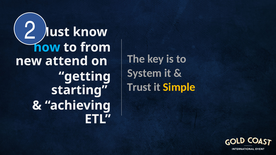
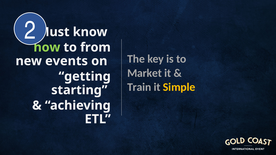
how colour: light blue -> light green
attend: attend -> events
System: System -> Market
Trust: Trust -> Train
